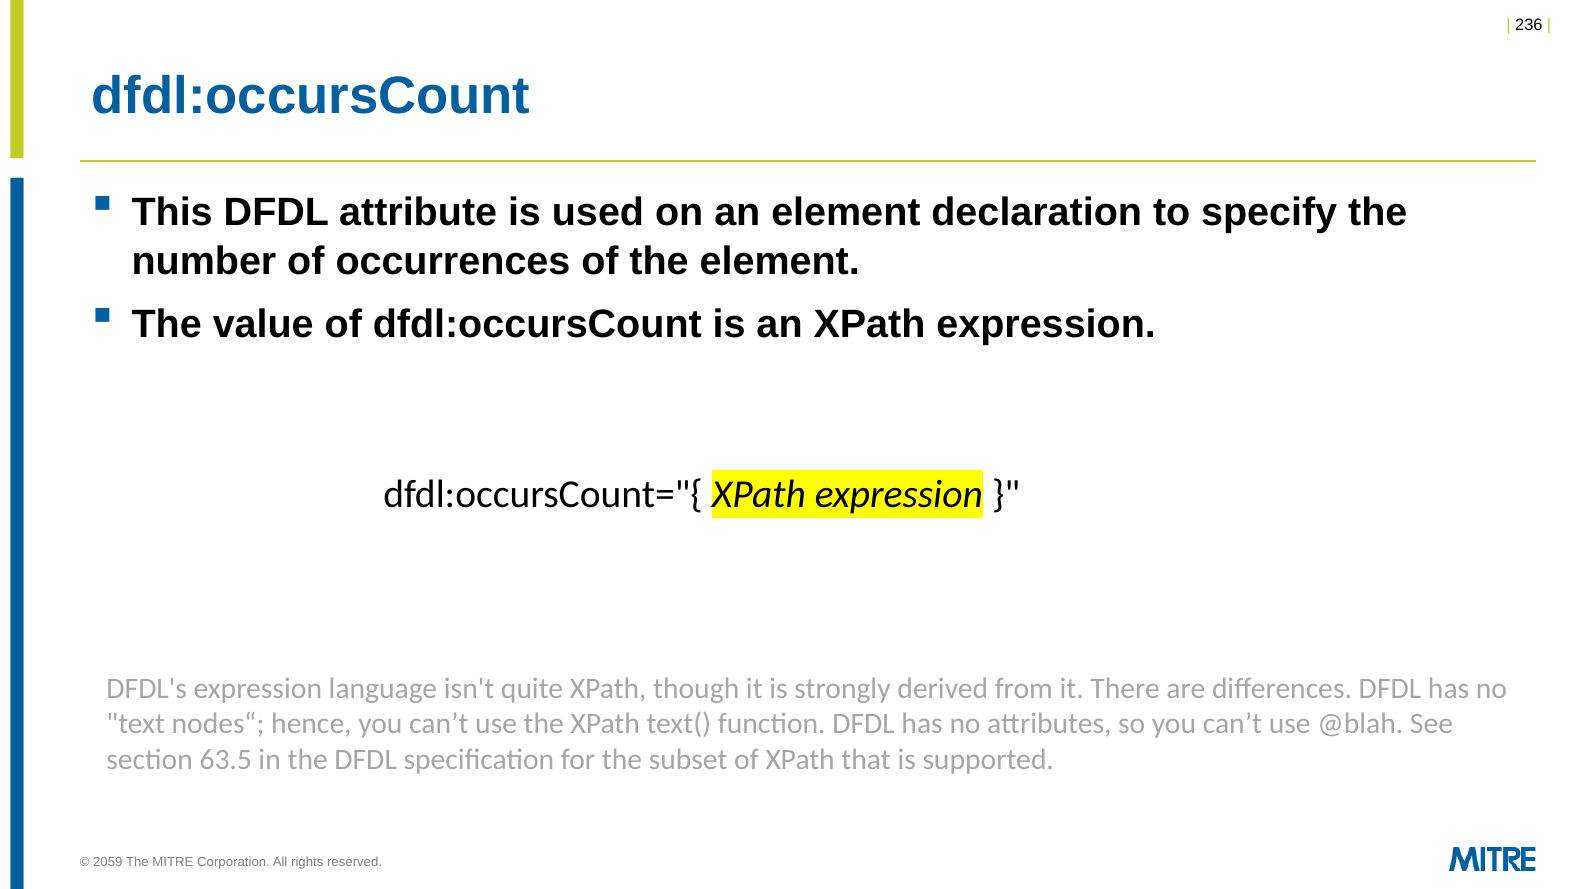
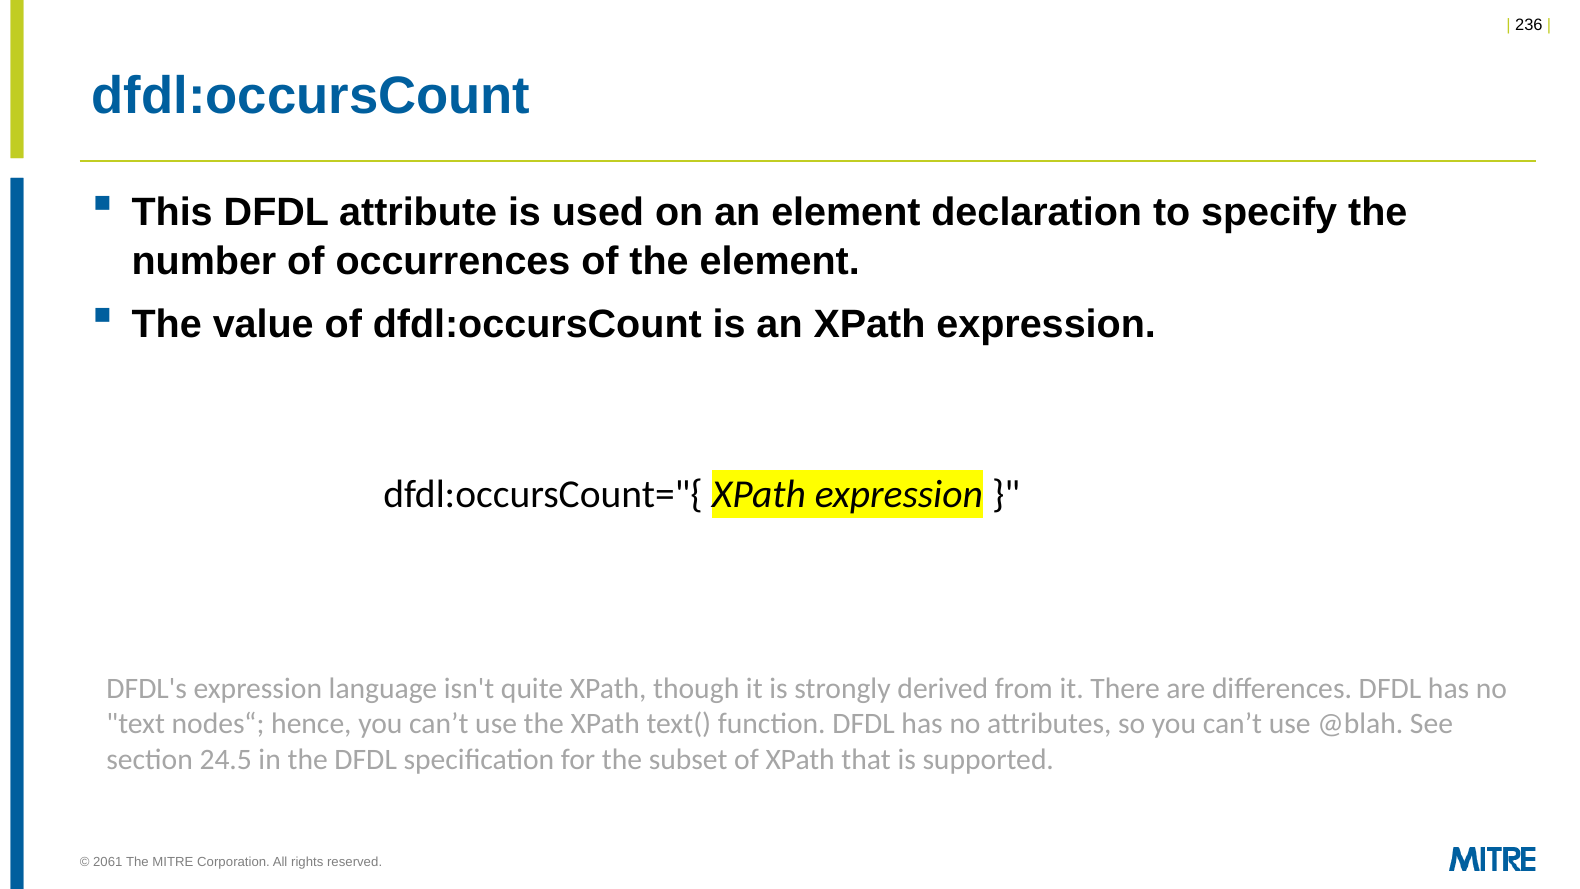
63.5: 63.5 -> 24.5
2059: 2059 -> 2061
